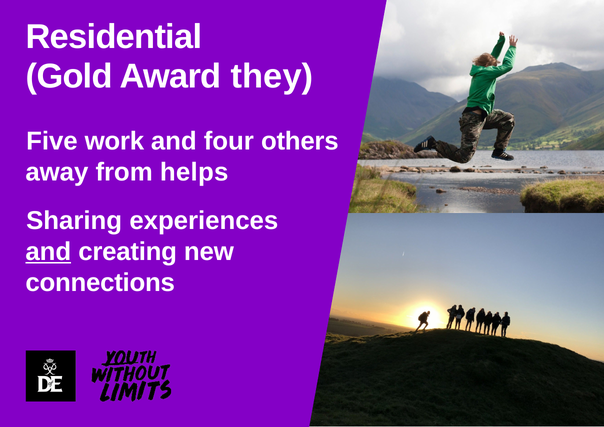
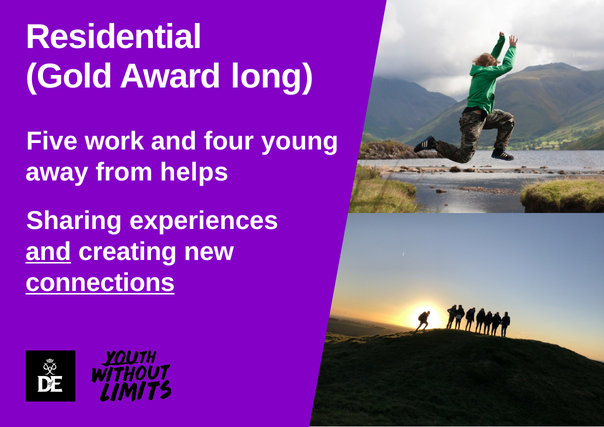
they: they -> long
others: others -> young
connections underline: none -> present
